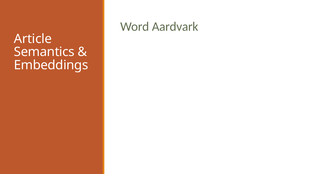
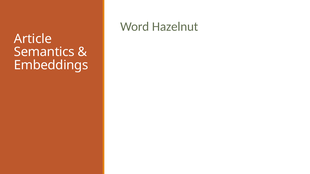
Aardvark: Aardvark -> Hazelnut
